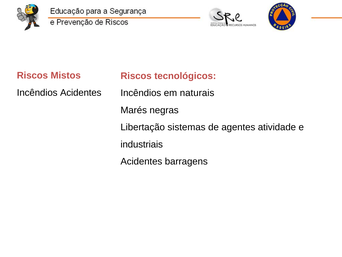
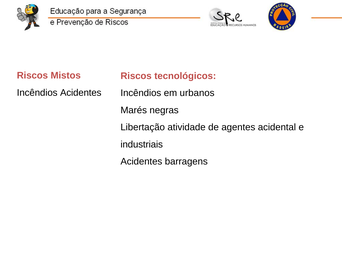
naturais: naturais -> urbanos
sistemas: sistemas -> atividade
atividade: atividade -> acidental
